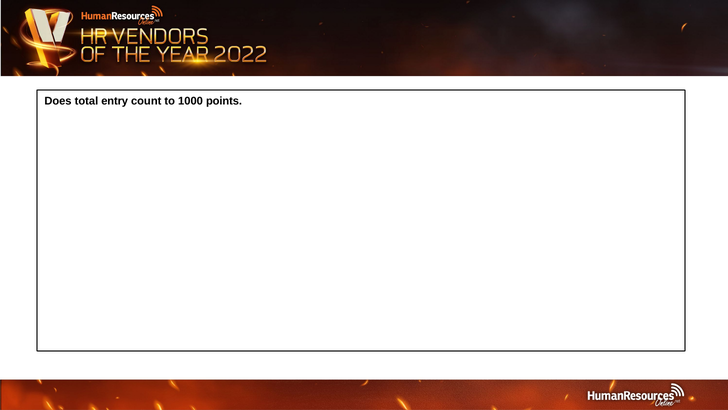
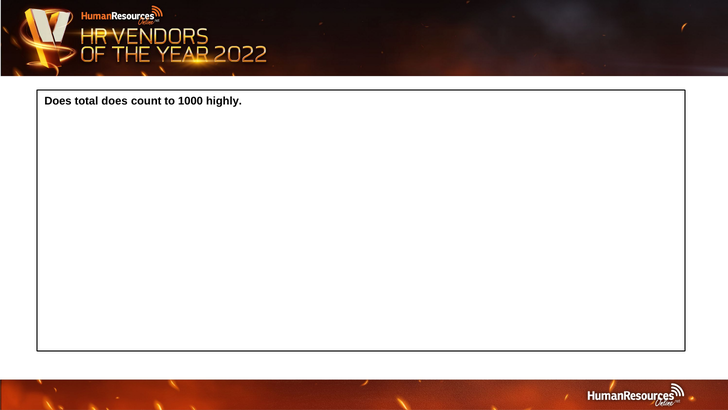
total entry: entry -> does
points: points -> highly
